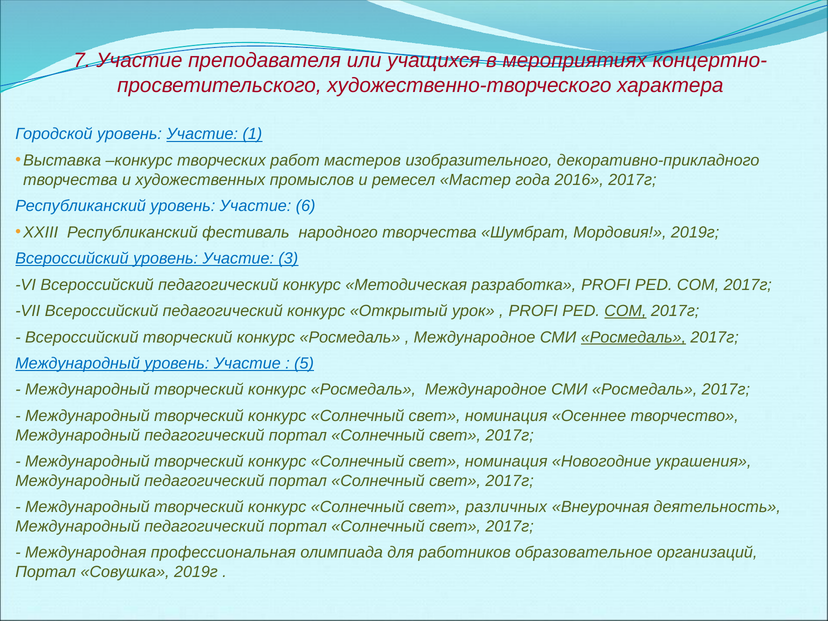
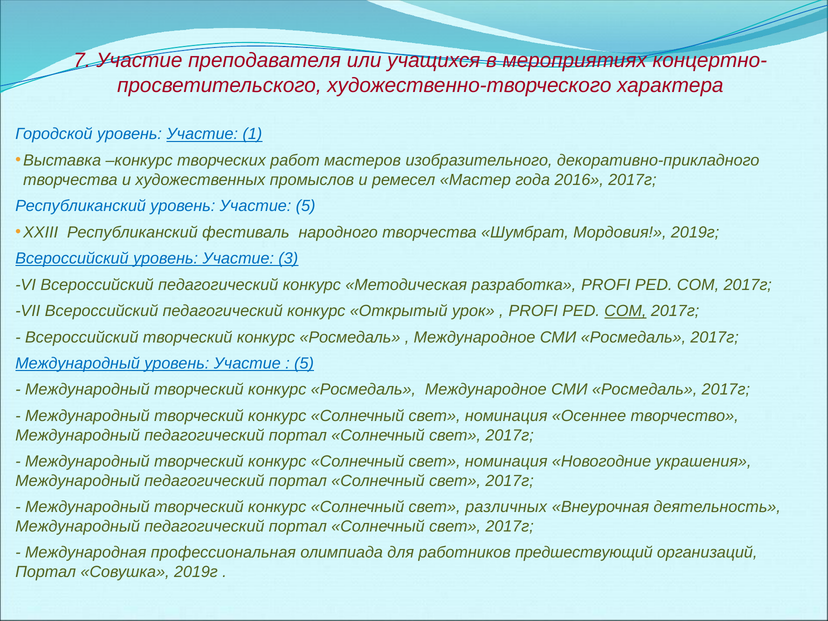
Участие 6: 6 -> 5
Росмедаль at (633, 337) underline: present -> none
образовательное: образовательное -> предшествующий
